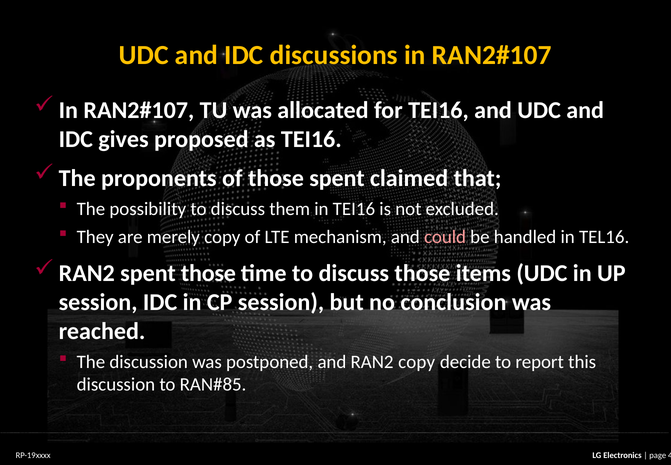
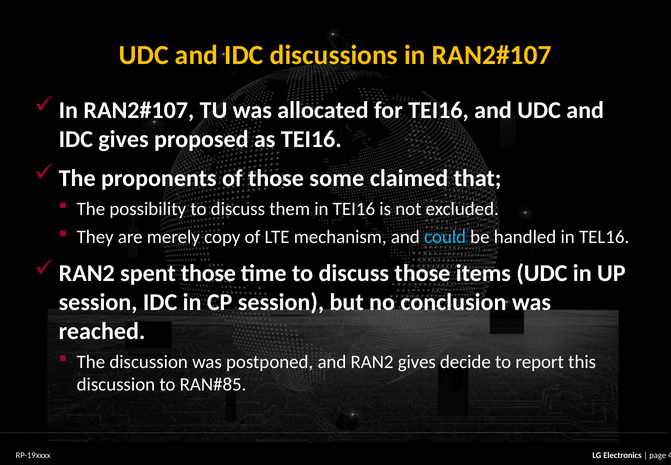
those spent: spent -> some
could colour: pink -> light blue
RAN2 copy: copy -> gives
